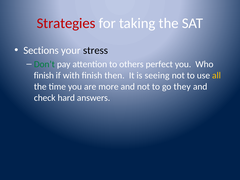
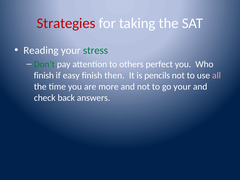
Sections: Sections -> Reading
stress colour: black -> green
with: with -> easy
seeing: seeing -> pencils
all colour: yellow -> pink
go they: they -> your
hard: hard -> back
